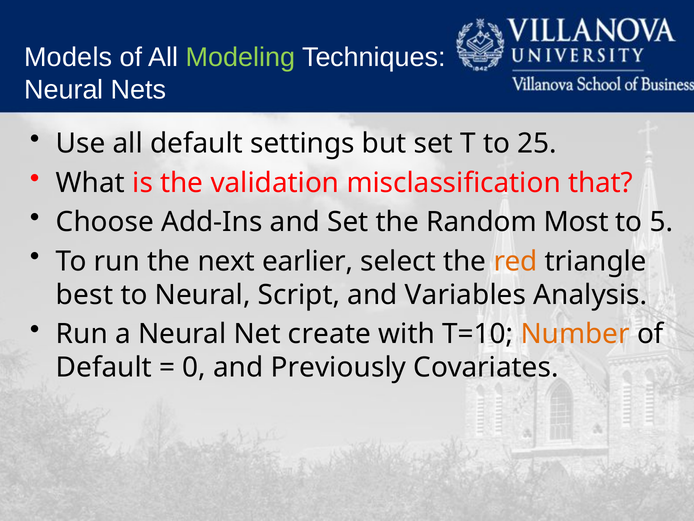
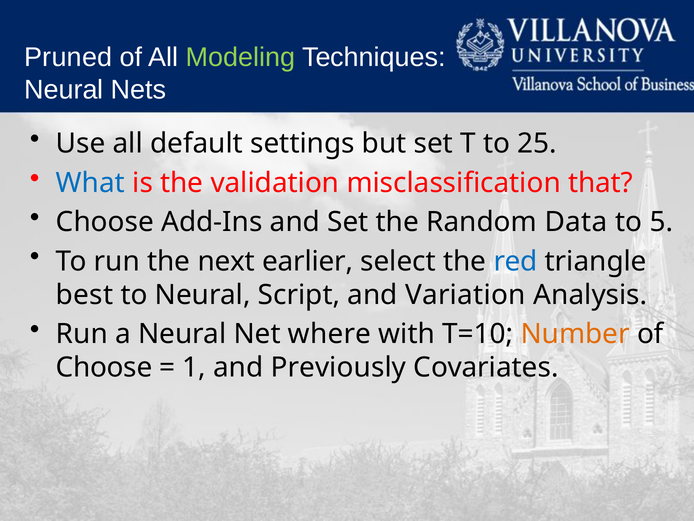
Models: Models -> Pruned
What colour: black -> blue
Most: Most -> Data
red colour: orange -> blue
Variables: Variables -> Variation
create: create -> where
Default at (104, 367): Default -> Choose
0: 0 -> 1
